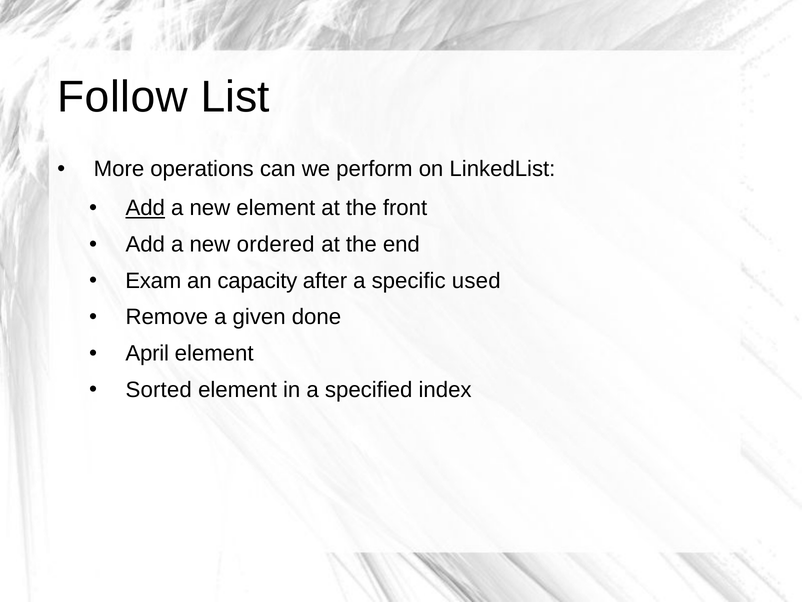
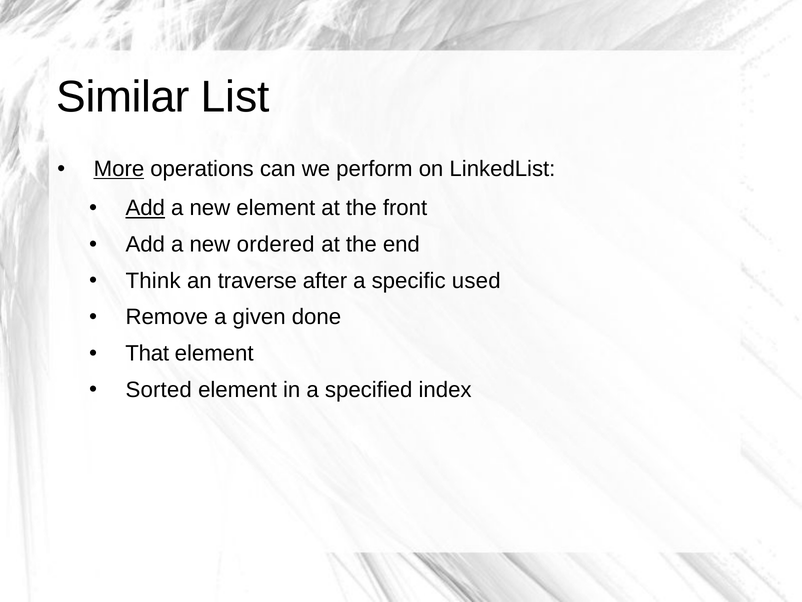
Follow: Follow -> Similar
More underline: none -> present
Exam: Exam -> Think
capacity: capacity -> traverse
April: April -> That
